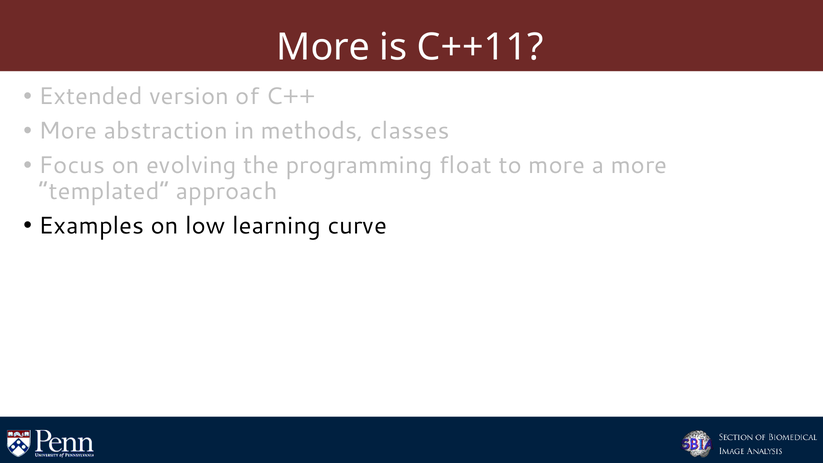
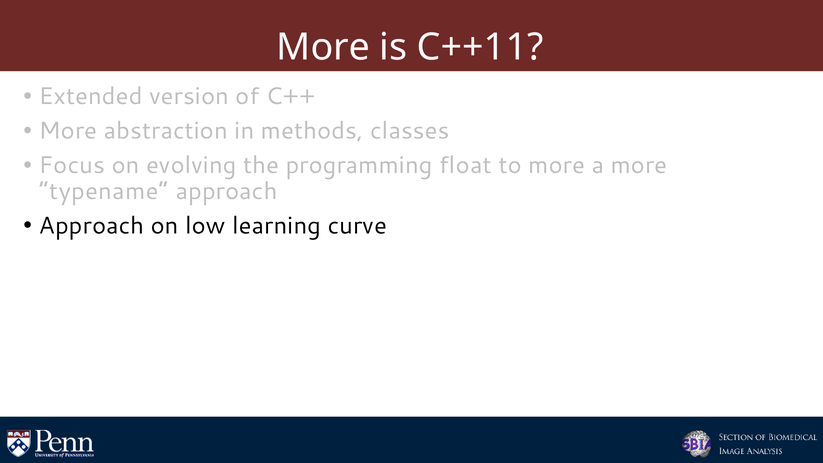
templated: templated -> typename
Examples at (92, 226): Examples -> Approach
